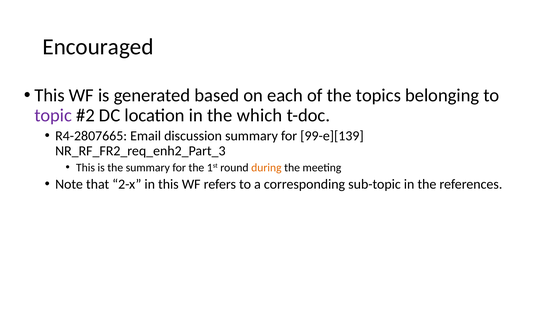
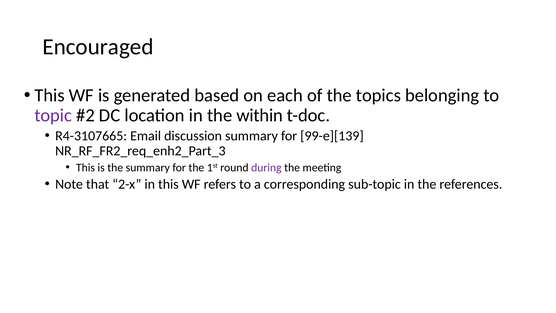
which: which -> within
R4-2807665: R4-2807665 -> R4-3107665
during colour: orange -> purple
